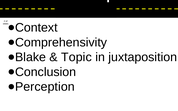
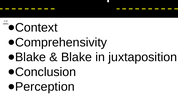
Topic at (76, 57): Topic -> Blake
